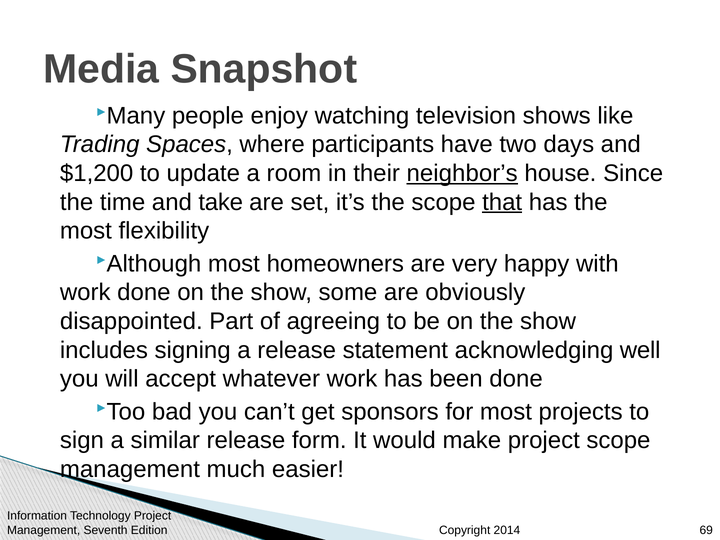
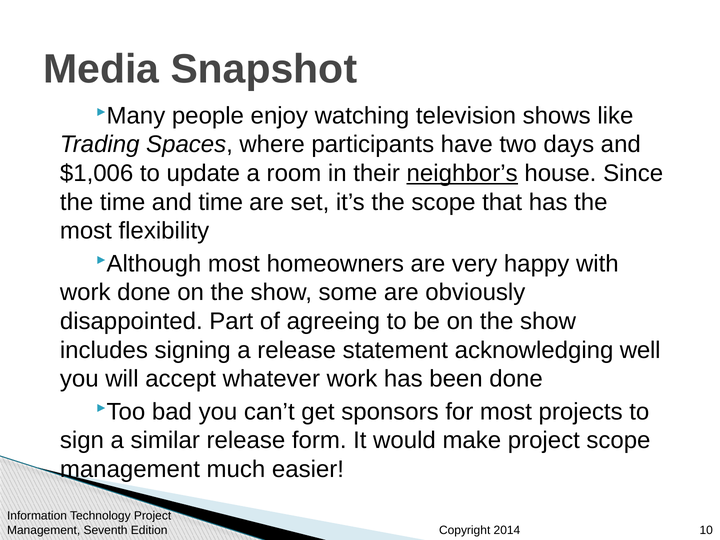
$1,200: $1,200 -> $1,006
and take: take -> time
that underline: present -> none
69: 69 -> 10
